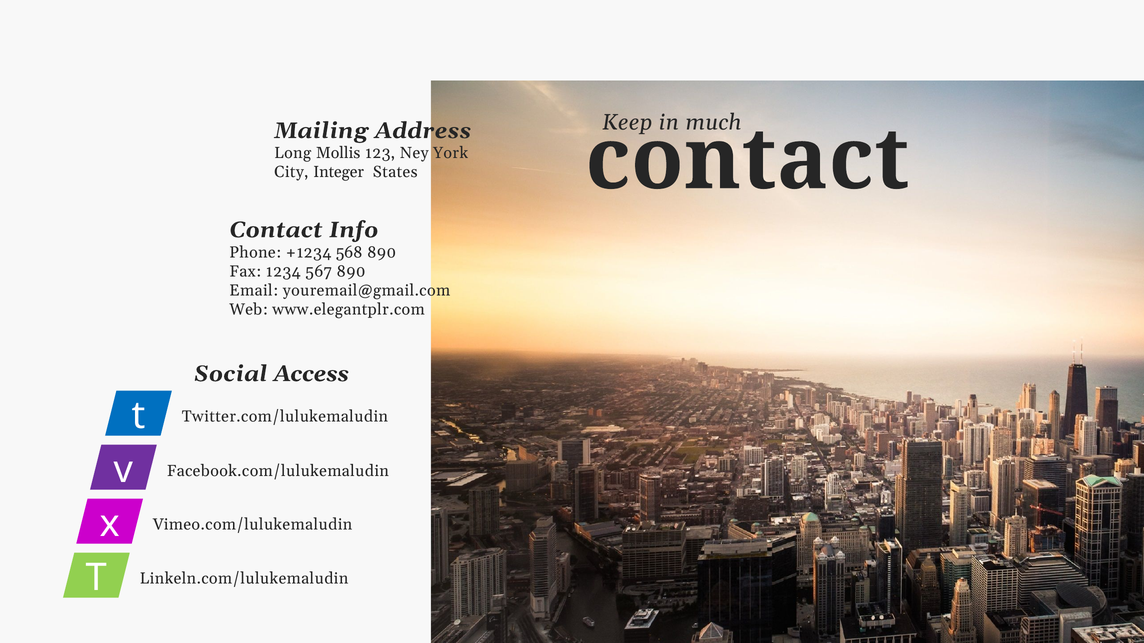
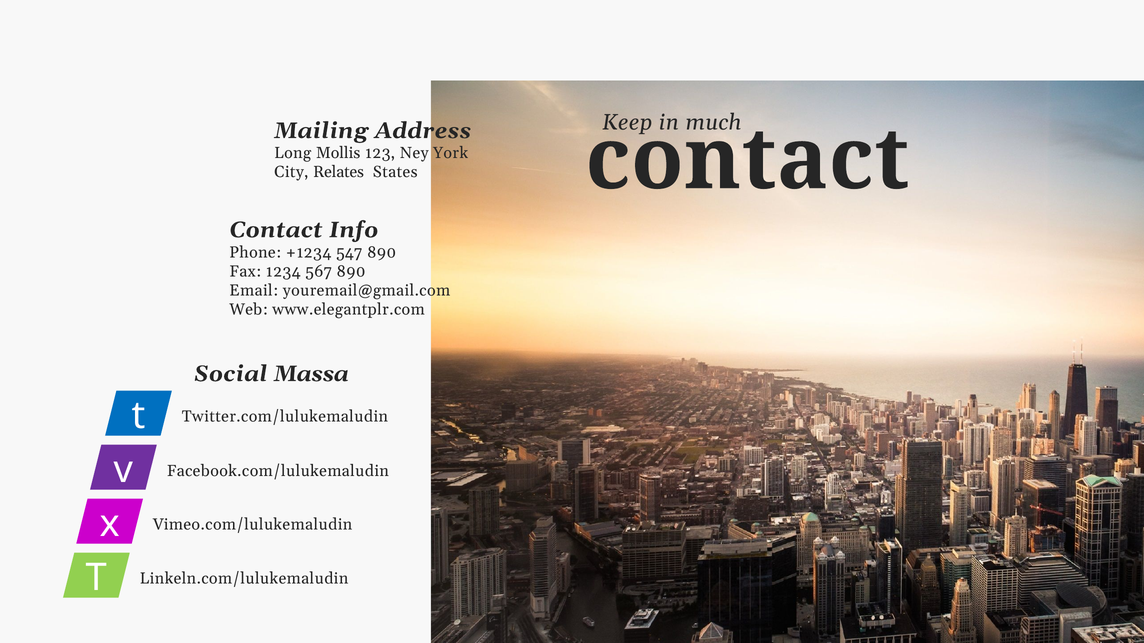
Integer: Integer -> Relates
568: 568 -> 547
Access: Access -> Massa
